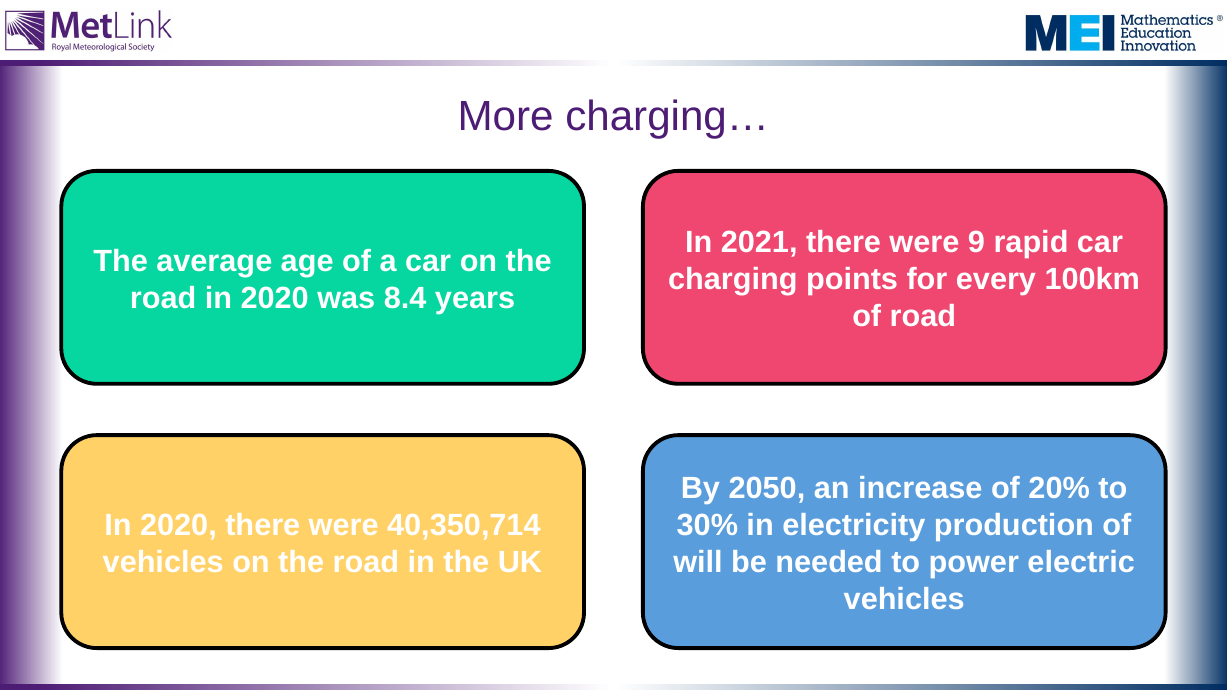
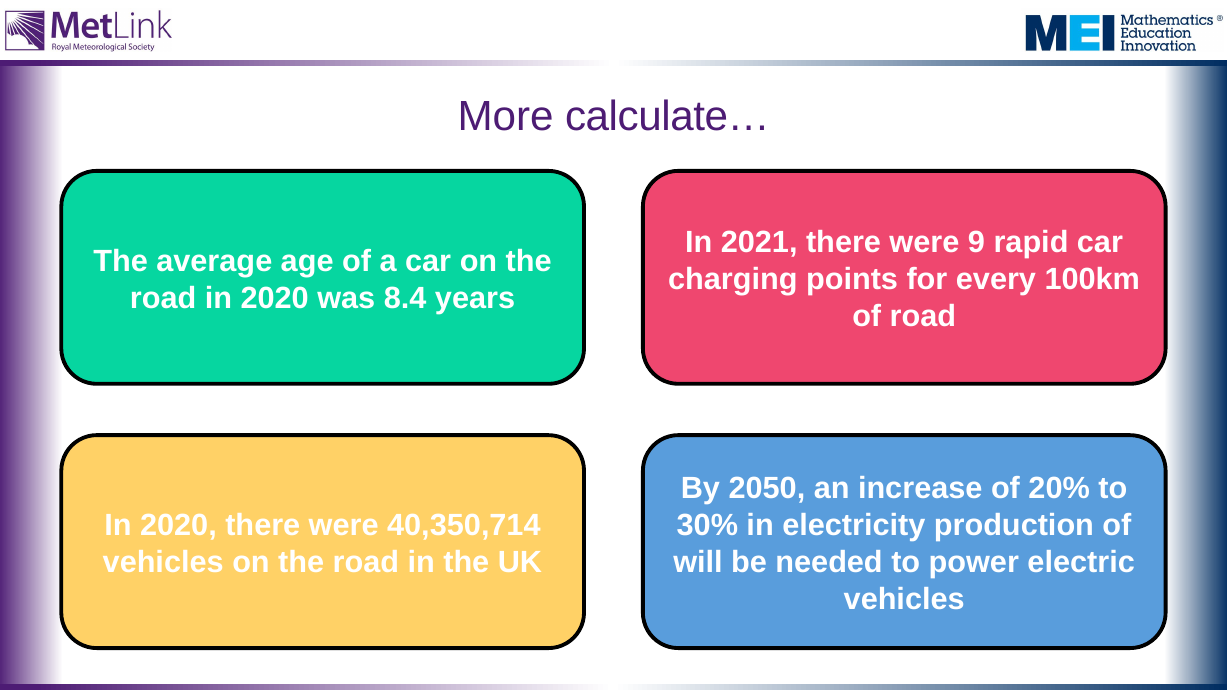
charging…: charging… -> calculate…
